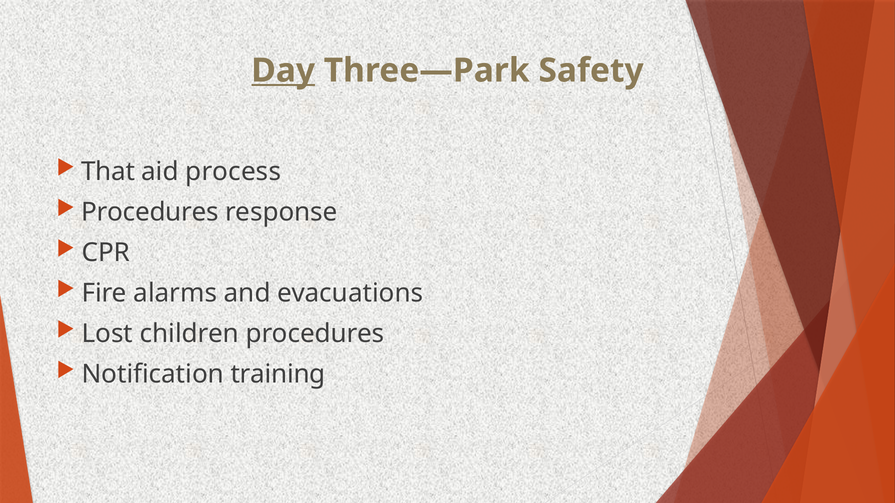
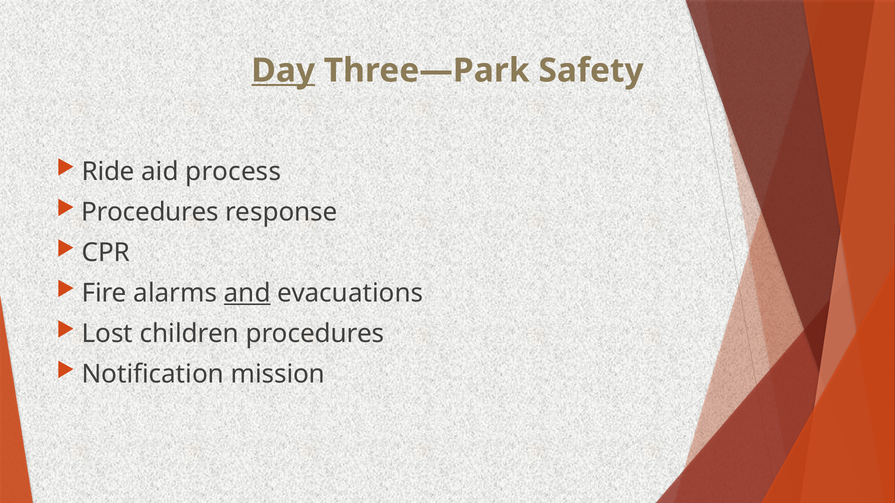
That: That -> Ride
and underline: none -> present
training: training -> mission
